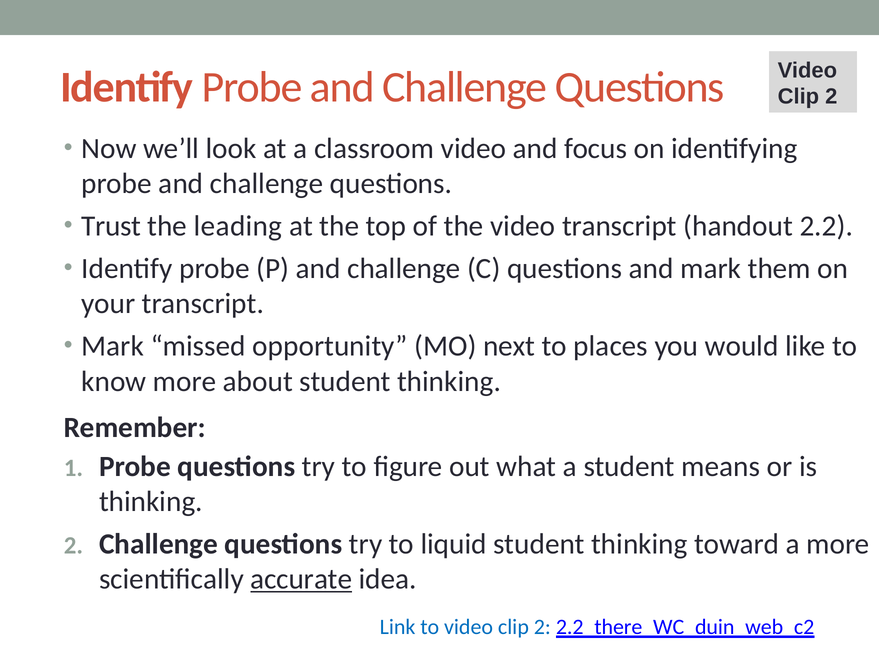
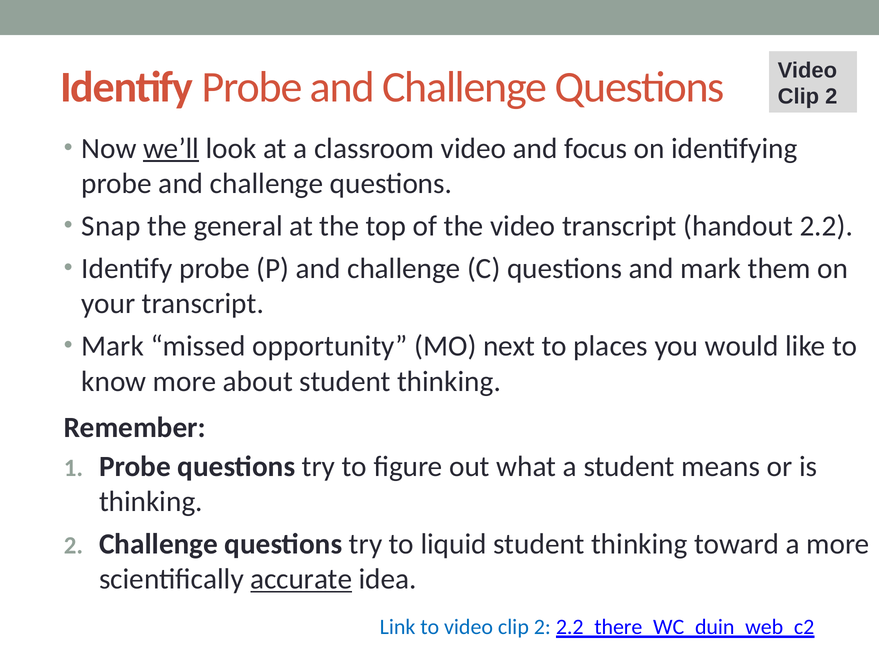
we’ll underline: none -> present
Trust: Trust -> Snap
leading: leading -> general
